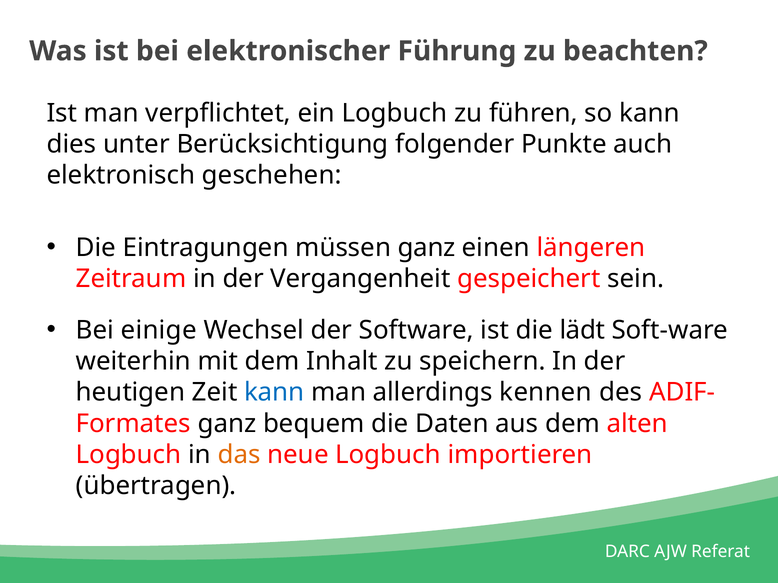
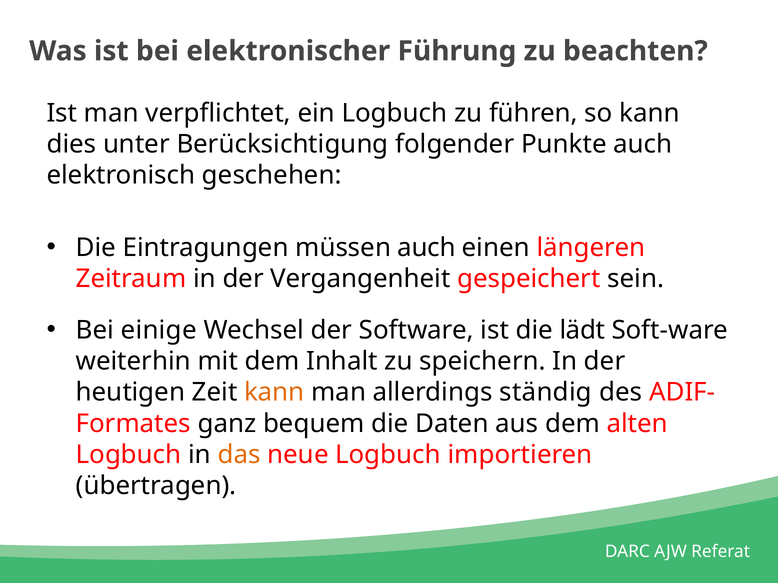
müssen ganz: ganz -> auch
kann at (274, 393) colour: blue -> orange
kennen: kennen -> ständig
